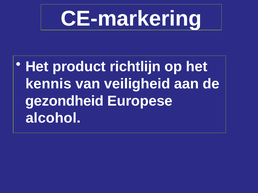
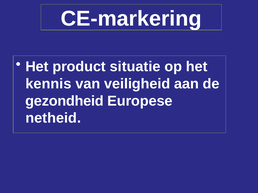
richtlijn: richtlijn -> situatie
alcohol: alcohol -> netheid
